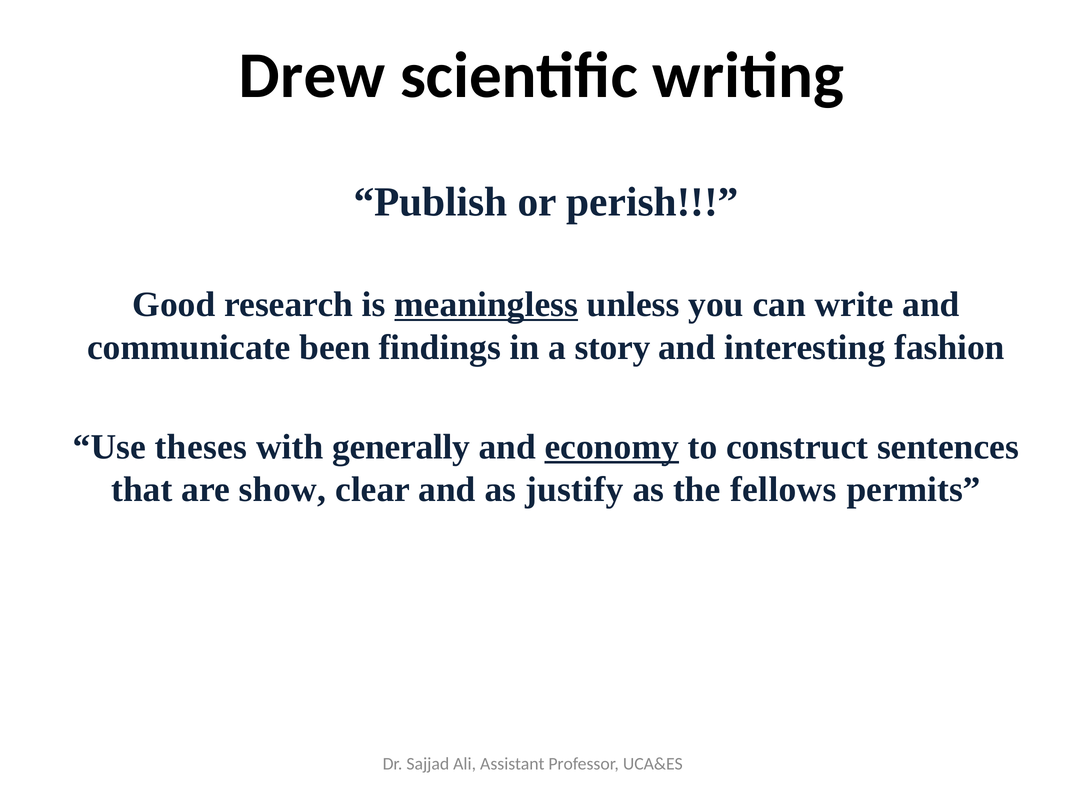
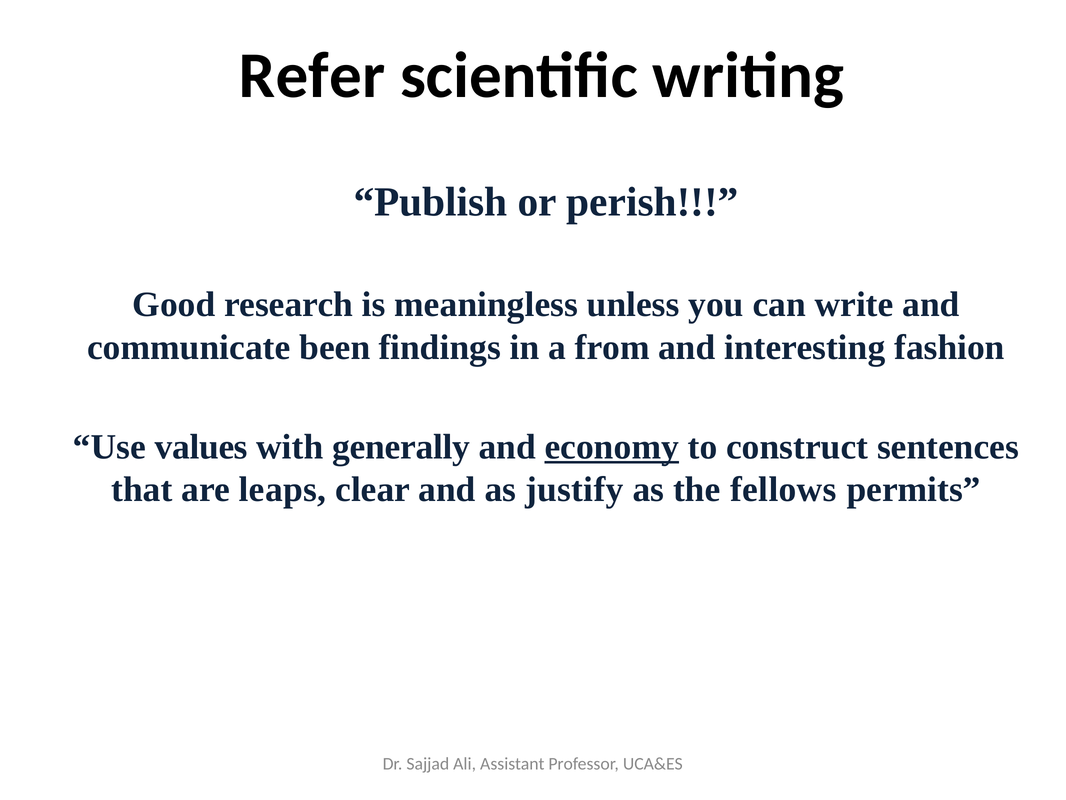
Drew: Drew -> Refer
meaningless underline: present -> none
story: story -> from
theses: theses -> values
show: show -> leaps
